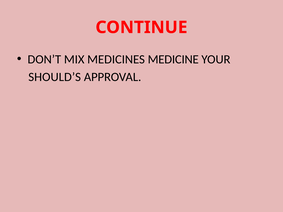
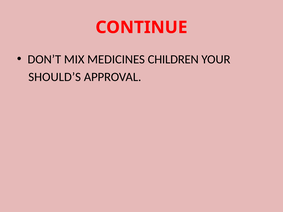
MEDICINE: MEDICINE -> CHILDREN
